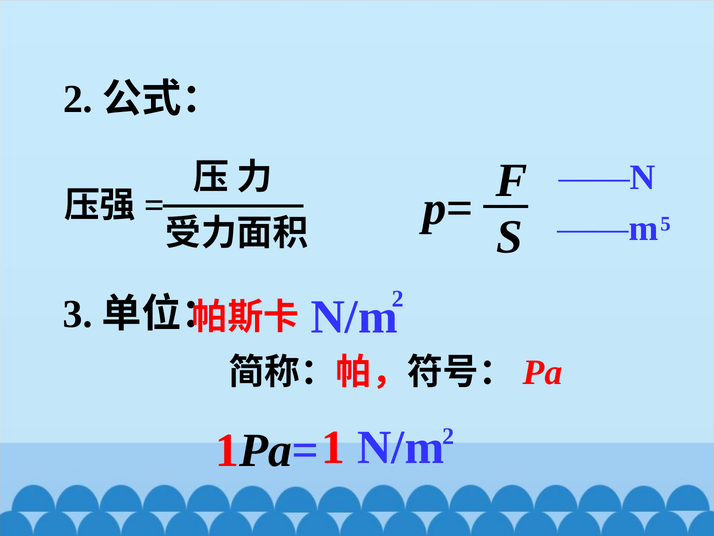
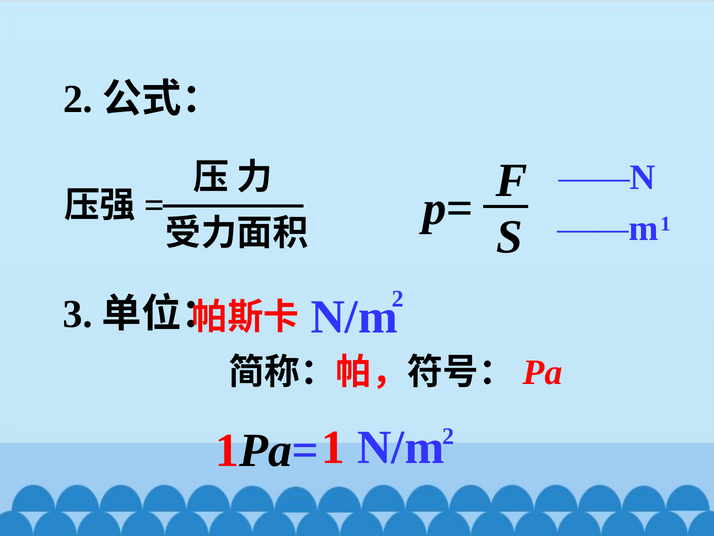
——m 5: 5 -> 1
